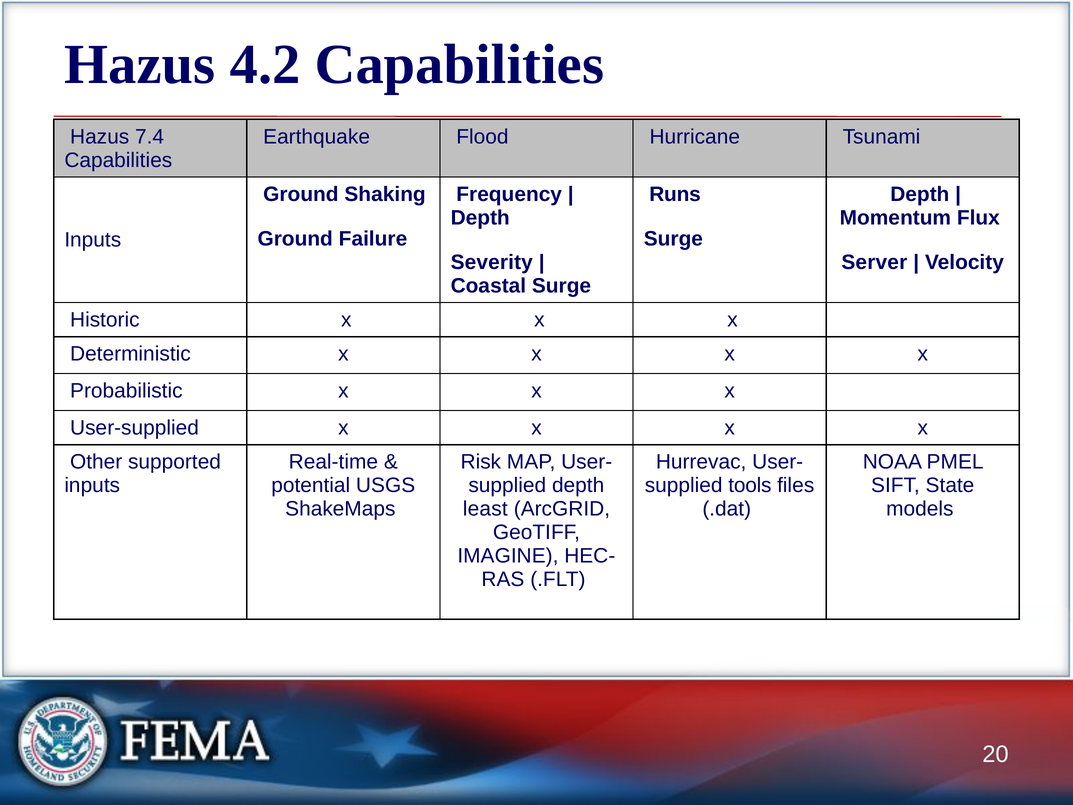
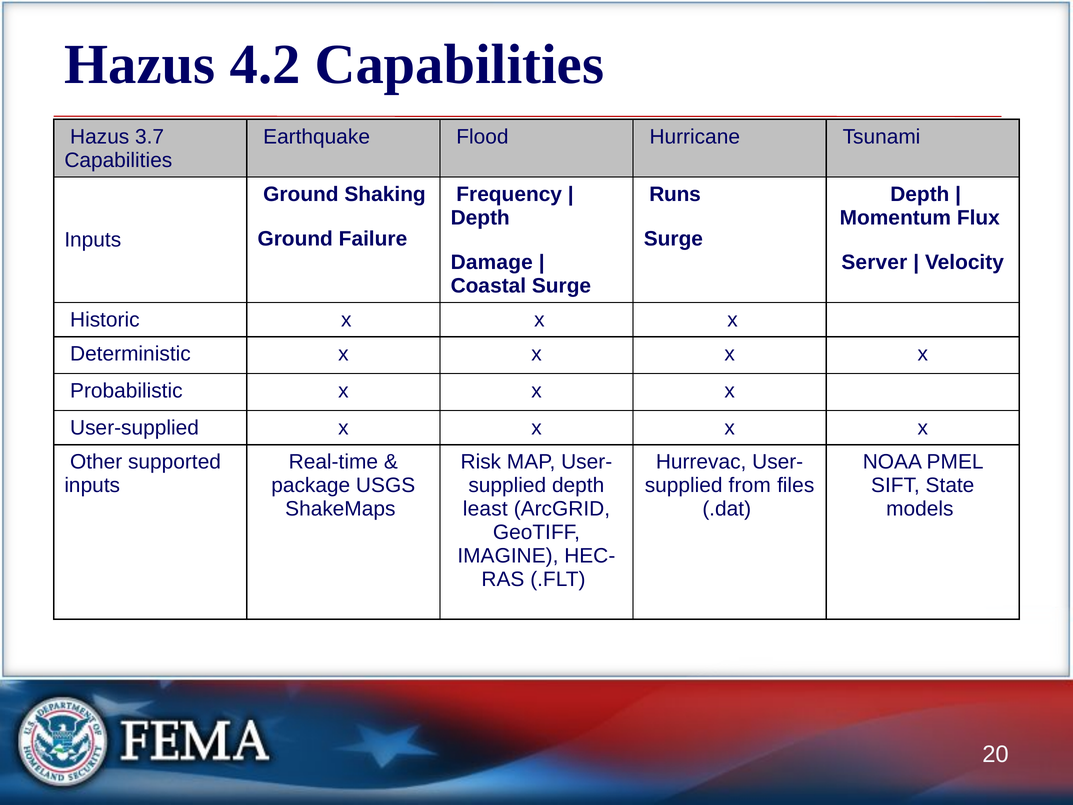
7.4: 7.4 -> 3.7
Severity: Severity -> Damage
potential: potential -> package
tools: tools -> from
